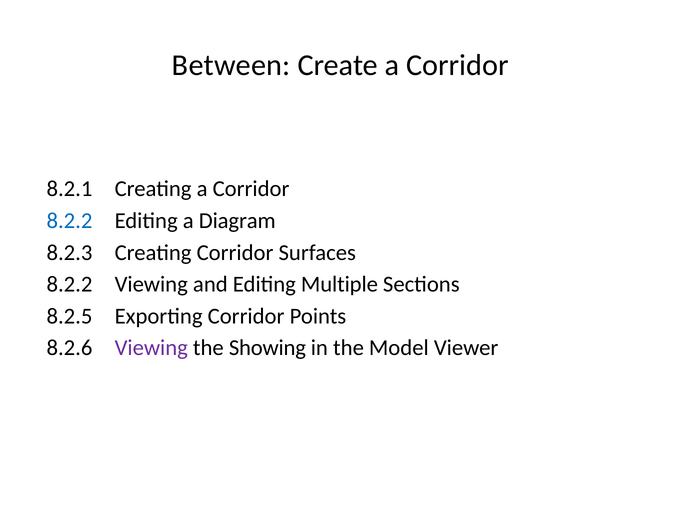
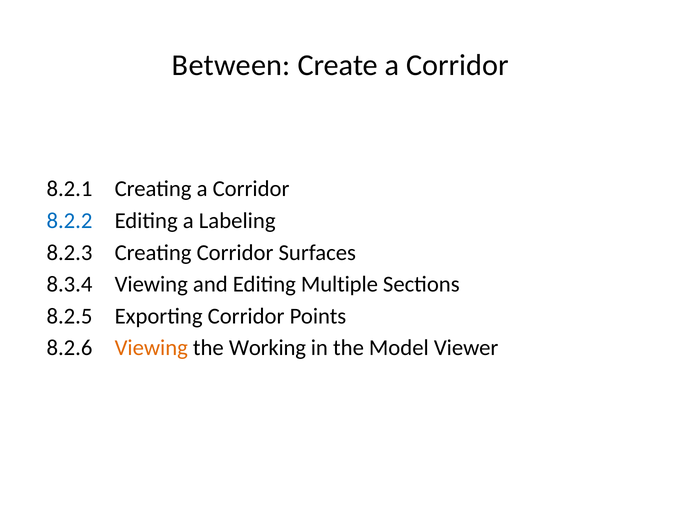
Diagram: Diagram -> Labeling
8.2.2 at (69, 284): 8.2.2 -> 8.3.4
Viewing at (151, 348) colour: purple -> orange
Showing: Showing -> Working
